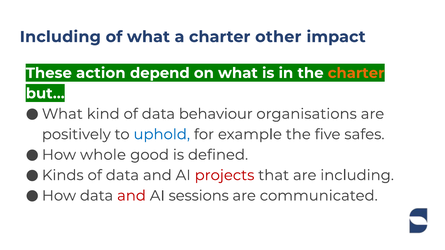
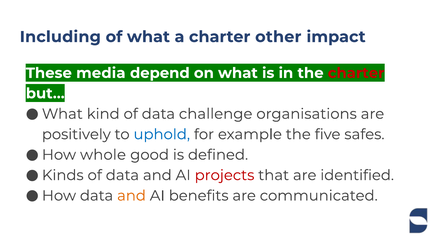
action: action -> media
charter at (356, 73) colour: orange -> red
behaviour: behaviour -> challenge
are including: including -> identified
and at (131, 196) colour: red -> orange
sessions: sessions -> benefits
